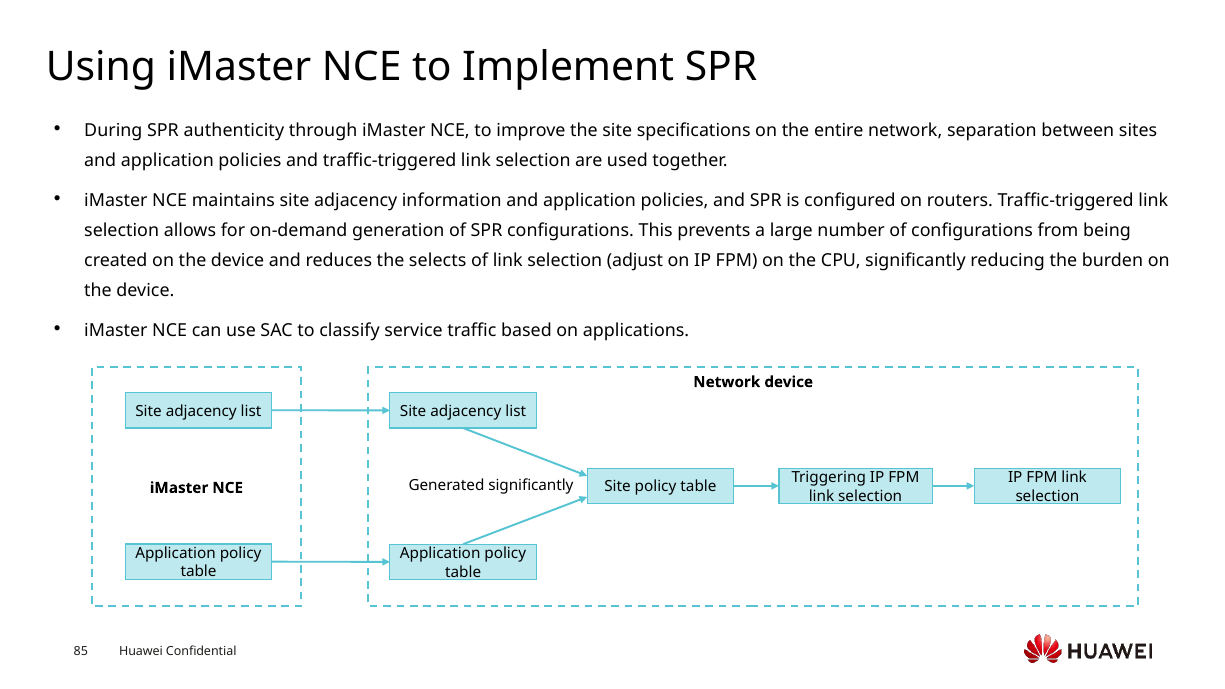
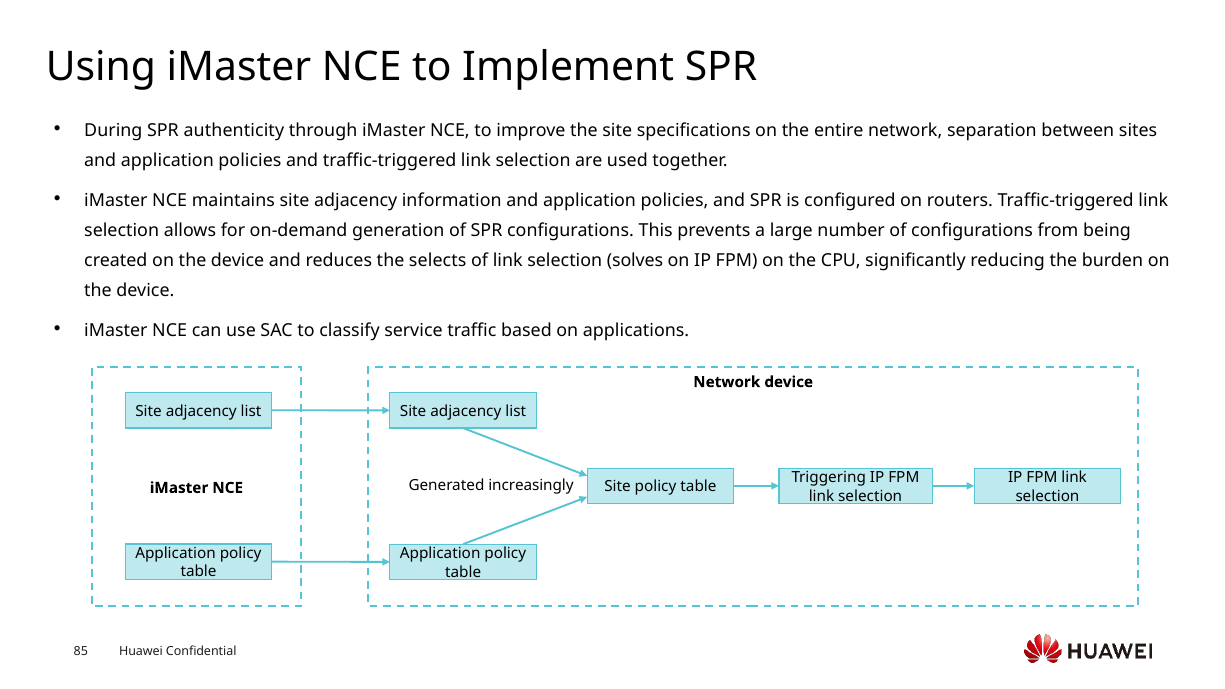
adjust: adjust -> solves
Generated significantly: significantly -> increasingly
